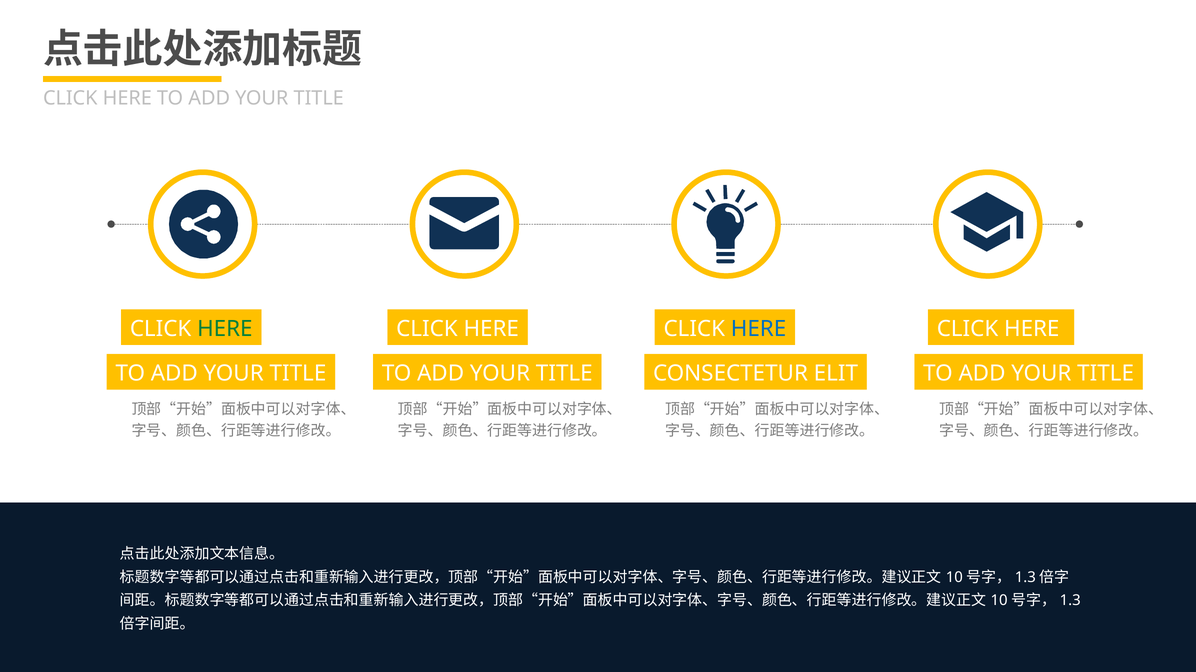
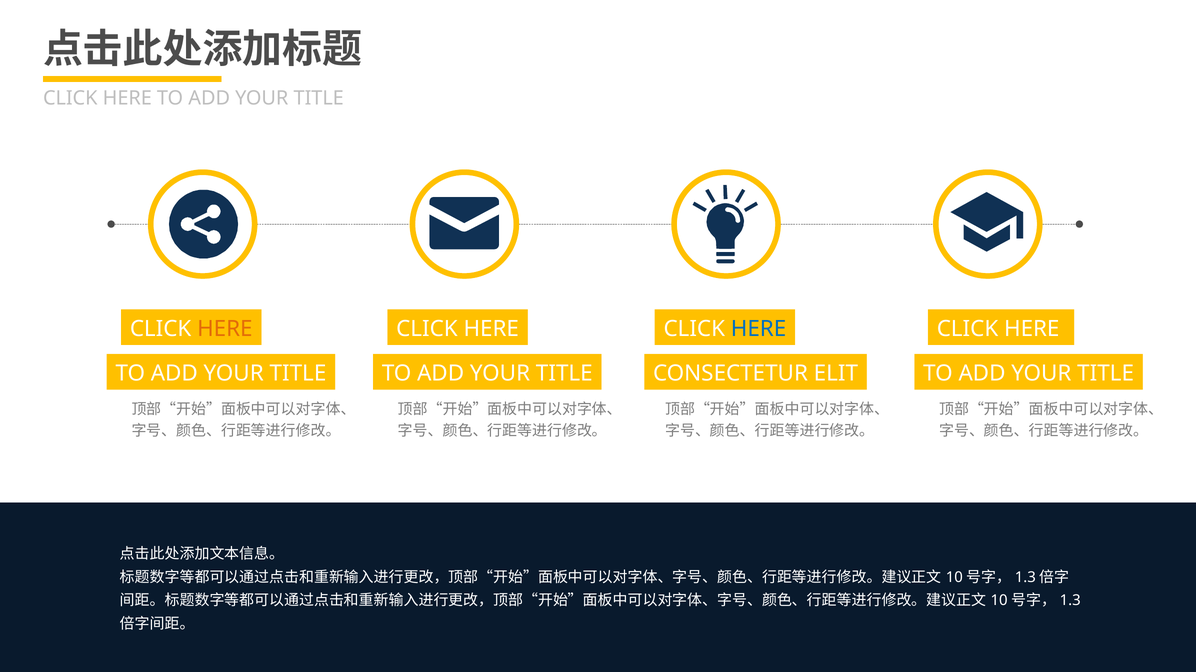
HERE at (225, 329) colour: green -> orange
